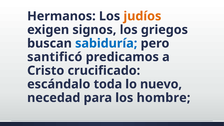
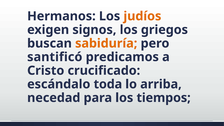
sabiduría colour: blue -> orange
nuevo: nuevo -> arriba
hombre: hombre -> tiempos
